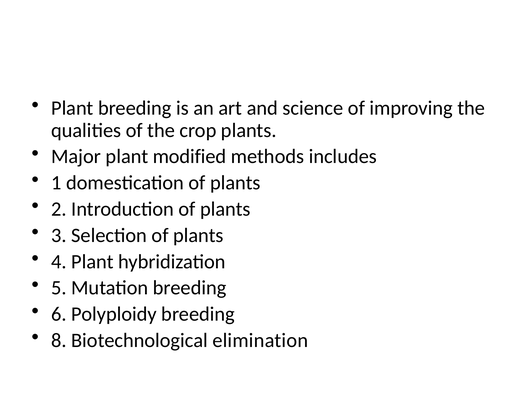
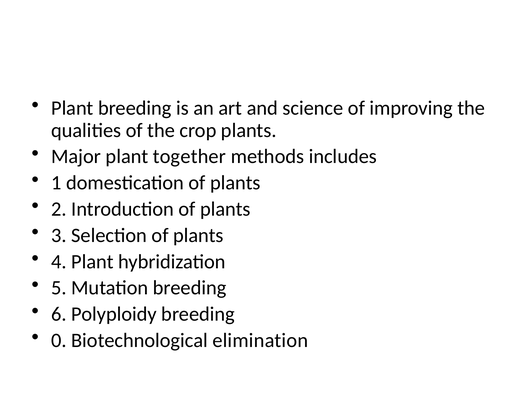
modified: modified -> together
8: 8 -> 0
